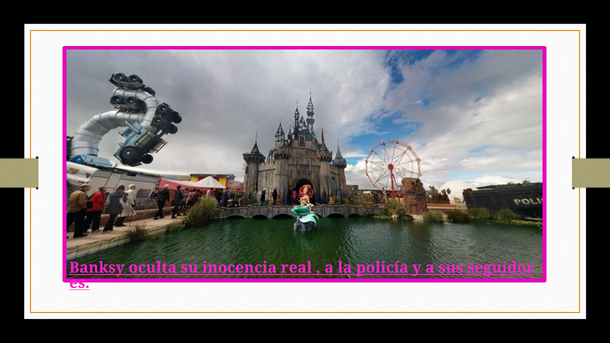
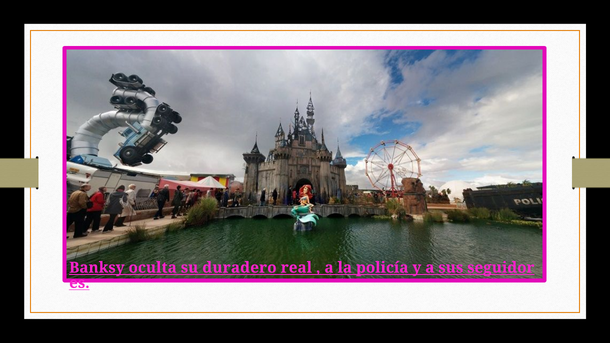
inocencia: inocencia -> duradero
